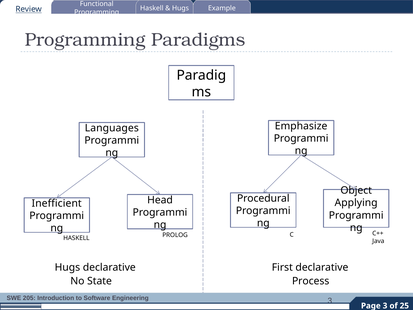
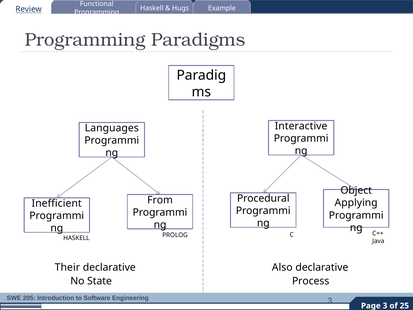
Emphasize: Emphasize -> Interactive
Head: Head -> From
Hugs at (67, 267): Hugs -> Their
First: First -> Also
